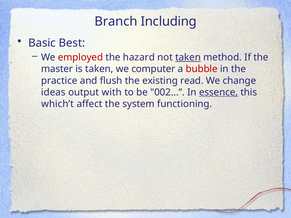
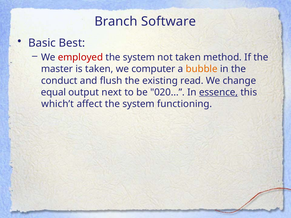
Including: Including -> Software
hazard at (139, 57): hazard -> system
taken at (188, 57) underline: present -> none
bubble colour: red -> orange
practice: practice -> conduct
ideas: ideas -> equal
with: with -> next
002: 002 -> 020
